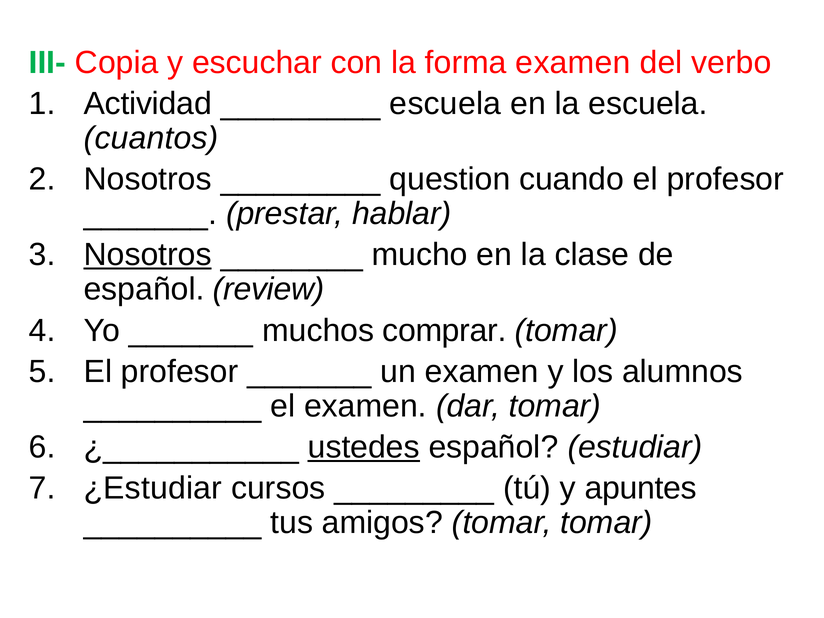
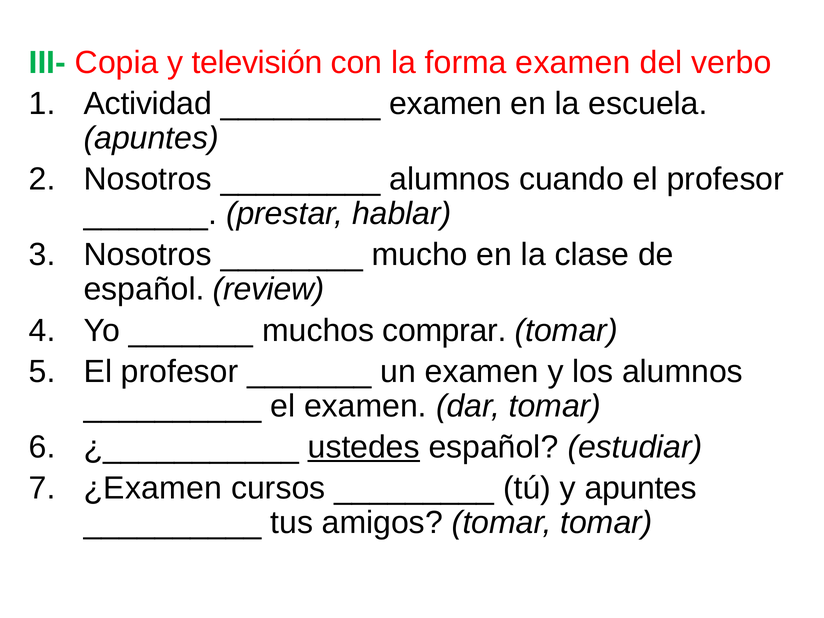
escuchar: escuchar -> televisión
escuela at (445, 103): escuela -> examen
cuantos at (151, 138): cuantos -> apuntes
question at (450, 179): question -> alumnos
Nosotros at (148, 255) underline: present -> none
¿Estudiar: ¿Estudiar -> ¿Examen
